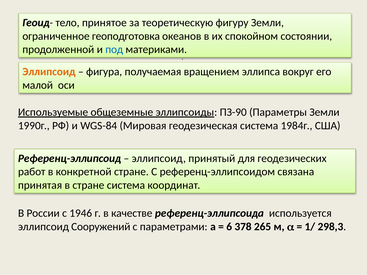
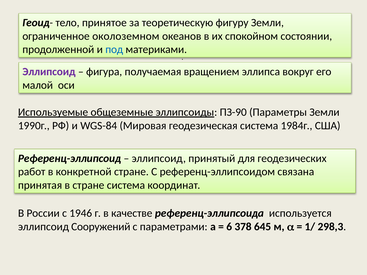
геоподготовка: геоподготовка -> околоземном
Эллипсоид at (49, 72) colour: orange -> purple
265: 265 -> 645
